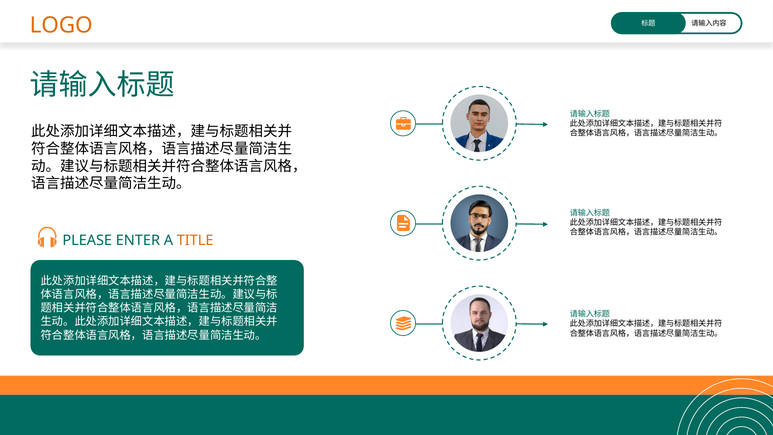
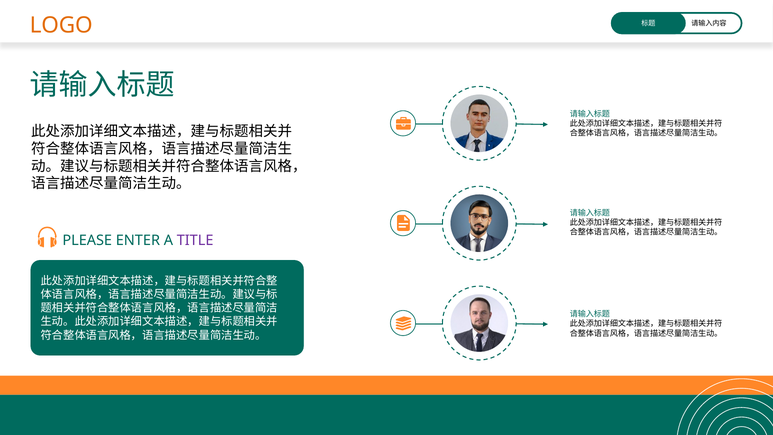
TITLE colour: orange -> purple
